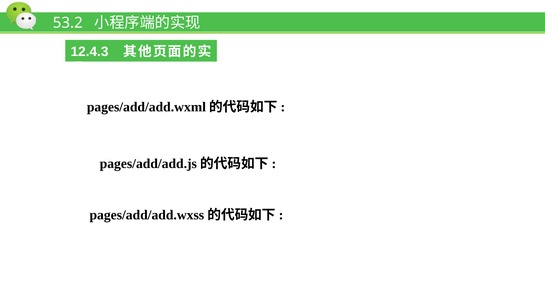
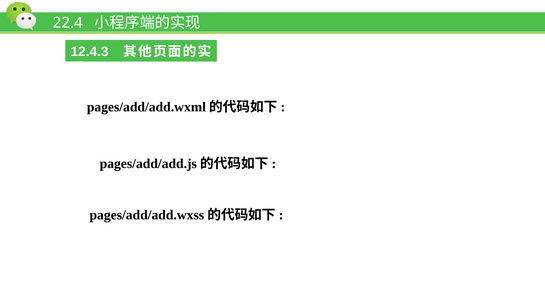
53.2: 53.2 -> 22.4
